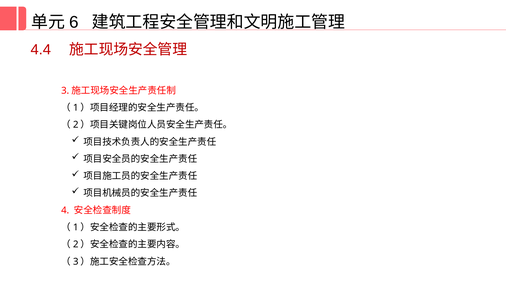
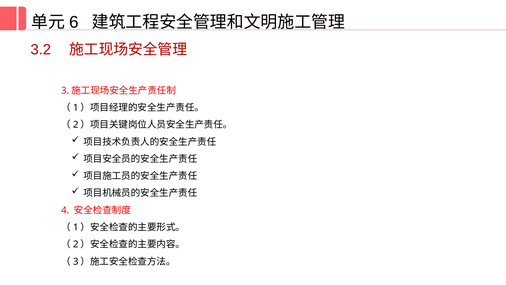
4.4: 4.4 -> 3.2
